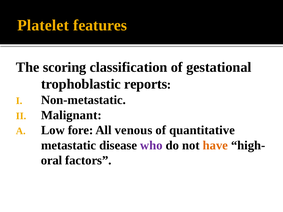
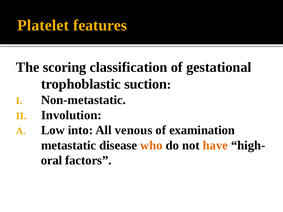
reports: reports -> suction
Malignant: Malignant -> Involution
fore: fore -> into
quantitative: quantitative -> examination
who colour: purple -> orange
